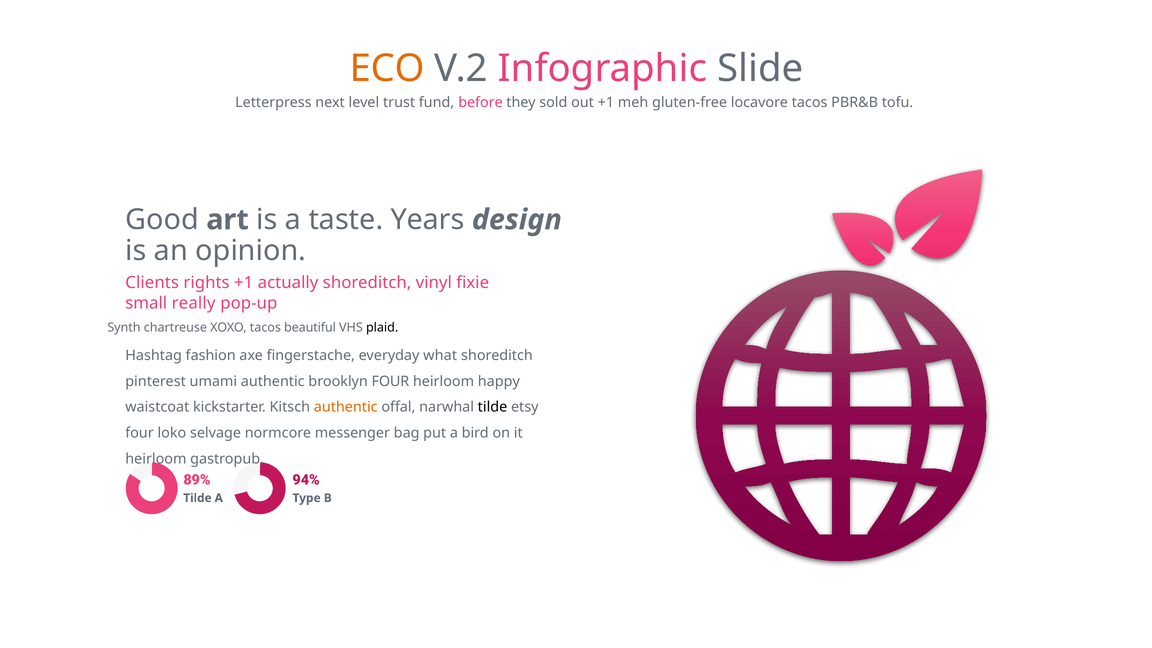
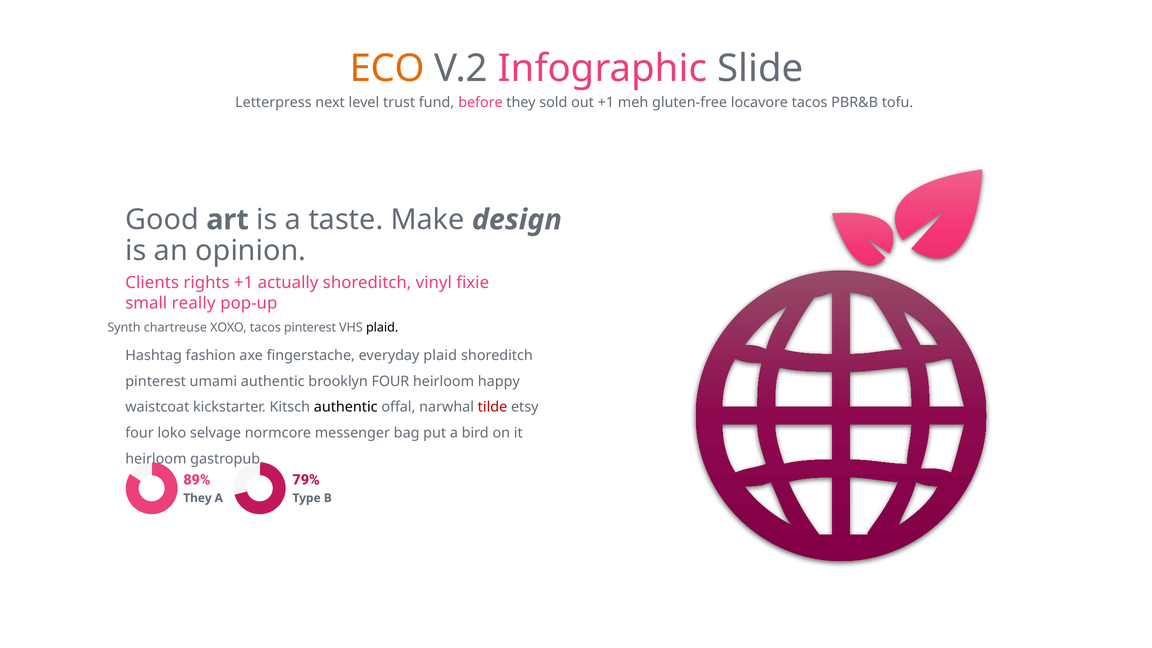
Years: Years -> Make
tacos beautiful: beautiful -> pinterest
everyday what: what -> plaid
authentic at (346, 407) colour: orange -> black
tilde at (493, 407) colour: black -> red
94%: 94% -> 79%
Tilde at (197, 498): Tilde -> They
